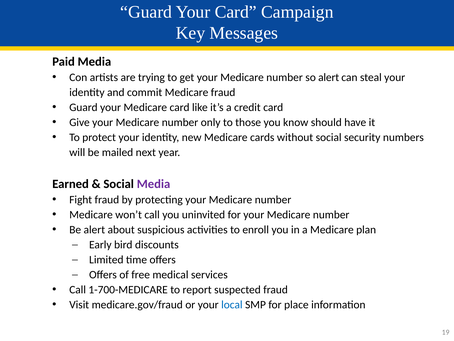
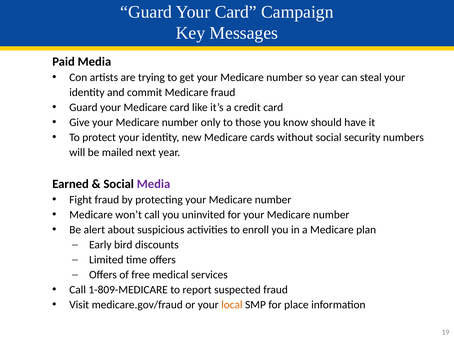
so alert: alert -> year
1-700-MEDICARE: 1-700-MEDICARE -> 1-809-MEDICARE
local colour: blue -> orange
